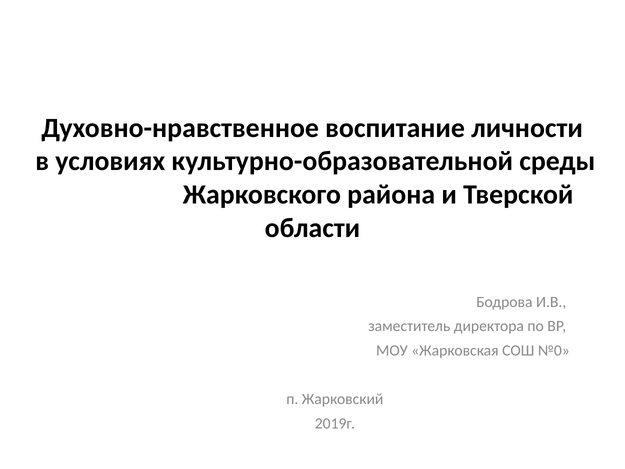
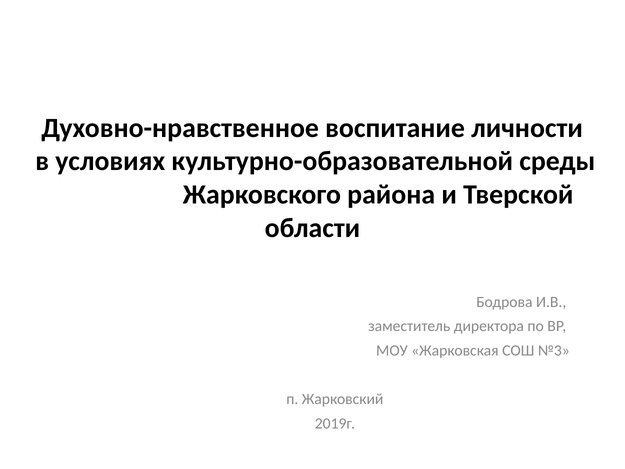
№0: №0 -> №3
